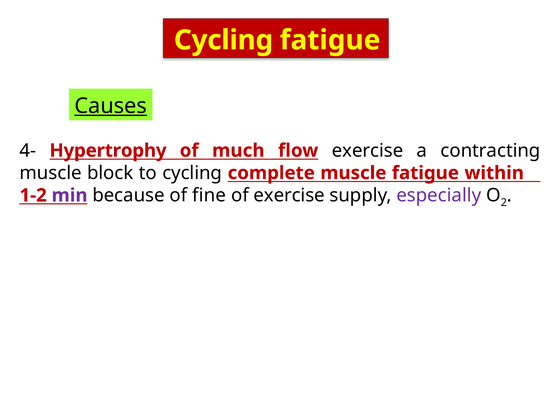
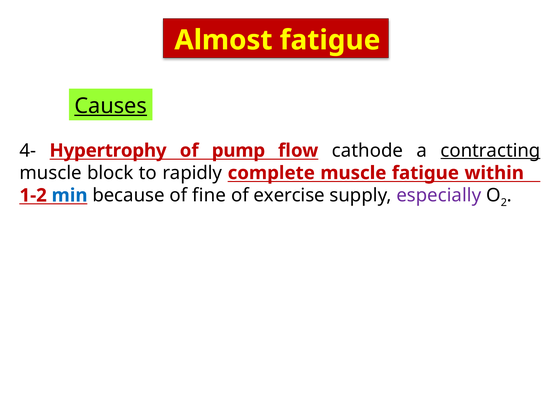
Cycling at (224, 40): Cycling -> Almost
much: much -> pump
flow exercise: exercise -> cathode
contracting underline: none -> present
to cycling: cycling -> rapidly
min colour: purple -> blue
